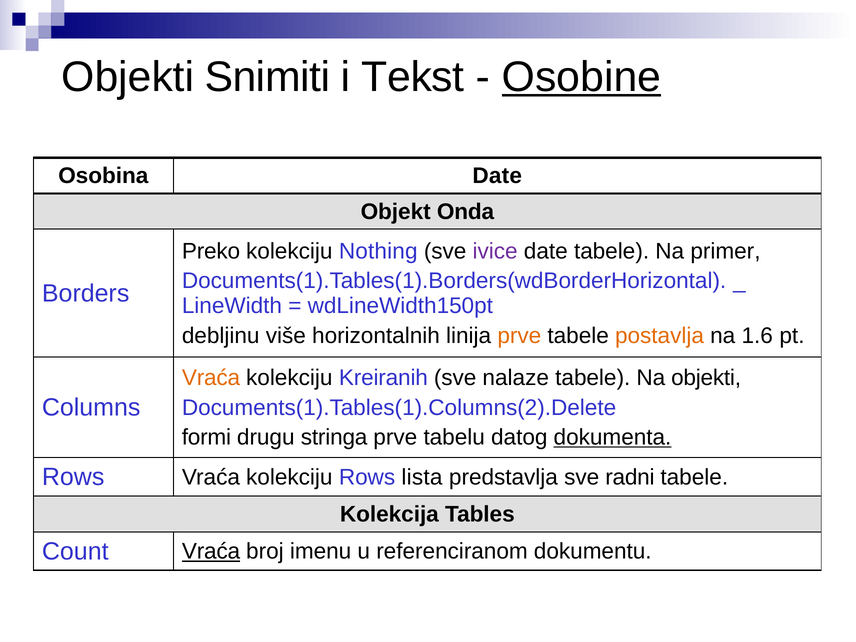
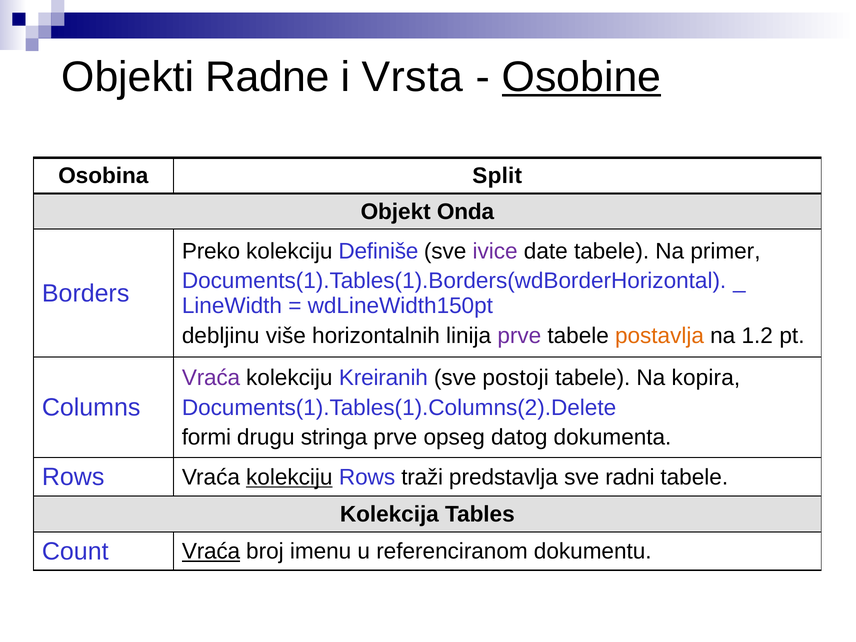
Snimiti: Snimiti -> Radne
Tekst: Tekst -> Vrsta
Osobina Date: Date -> Split
Nothing: Nothing -> Definiše
prve at (519, 336) colour: orange -> purple
1.6: 1.6 -> 1.2
Vraća at (211, 378) colour: orange -> purple
nalaze: nalaze -> postoji
Na objekti: objekti -> kopira
tabelu: tabelu -> opseg
dokumenta underline: present -> none
kolekciju at (289, 477) underline: none -> present
lista: lista -> traži
